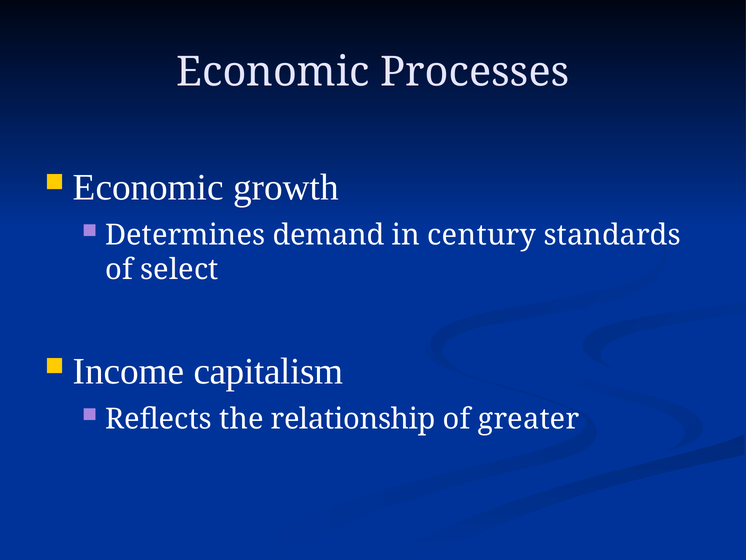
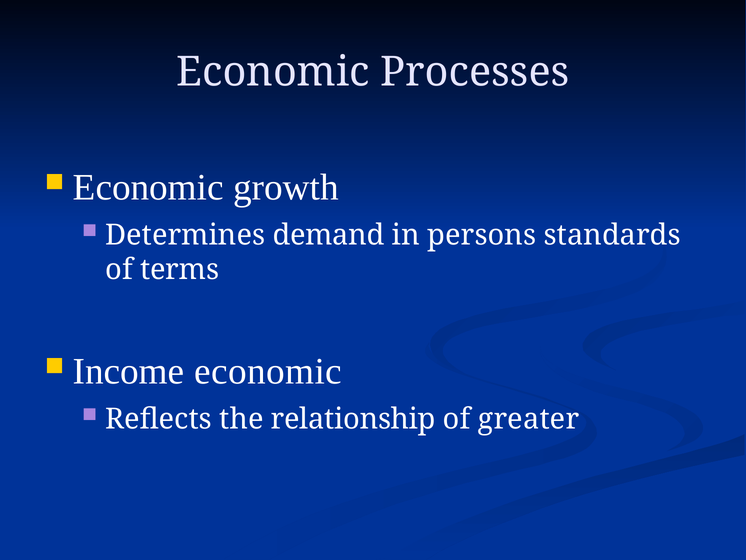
century: century -> persons
select: select -> terms
Income capitalism: capitalism -> economic
